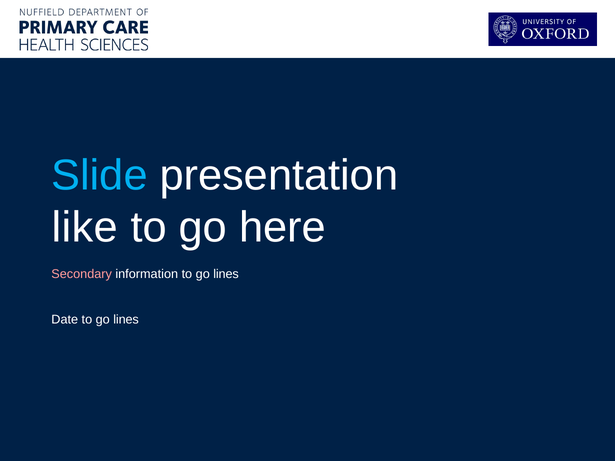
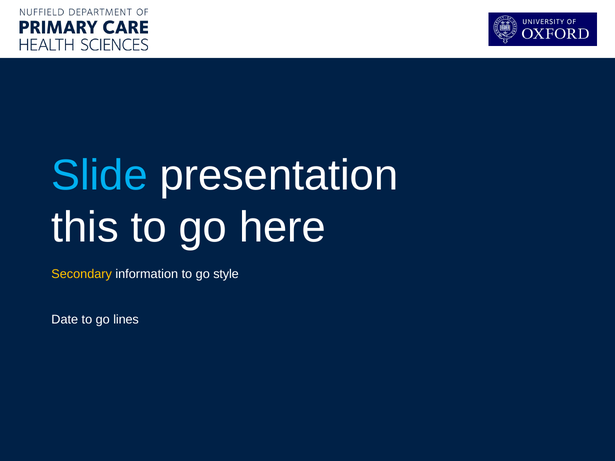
like: like -> this
Secondary colour: pink -> yellow
information to go lines: lines -> style
